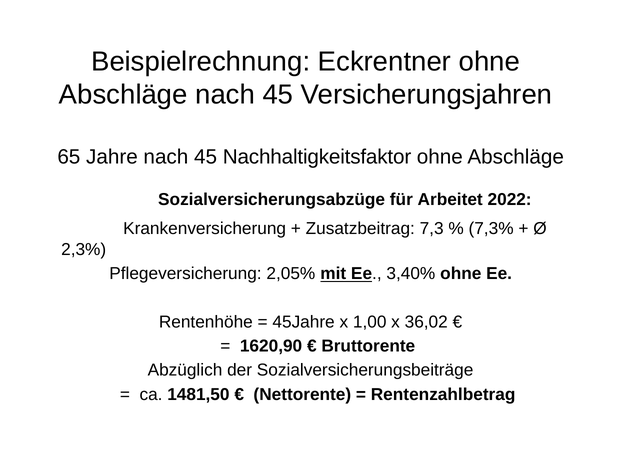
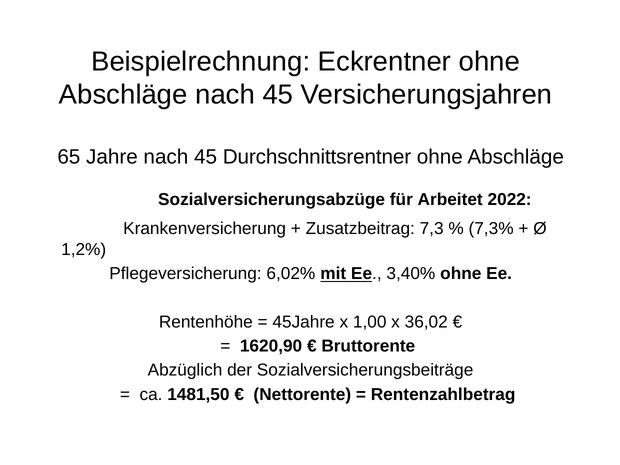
Nachhaltigkeitsfaktor: Nachhaltigkeitsfaktor -> Durchschnittsrentner
2,3%: 2,3% -> 1,2%
2,05%: 2,05% -> 6,02%
